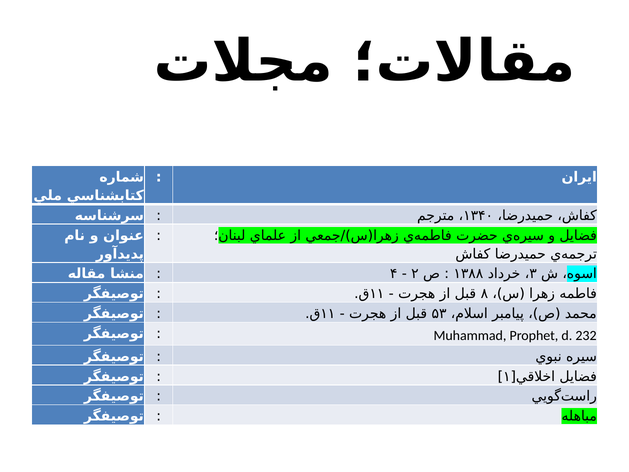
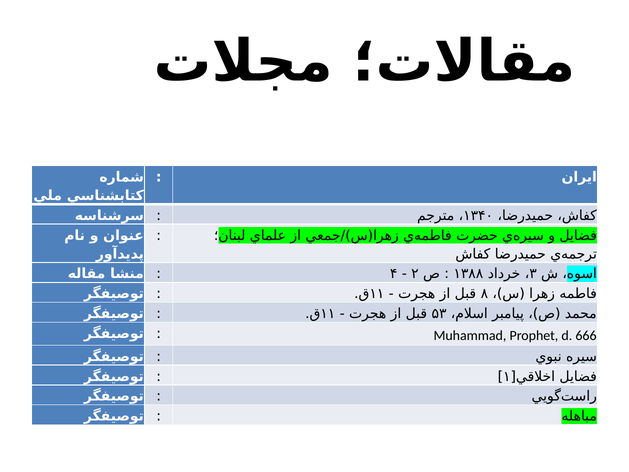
232: 232 -> 666
